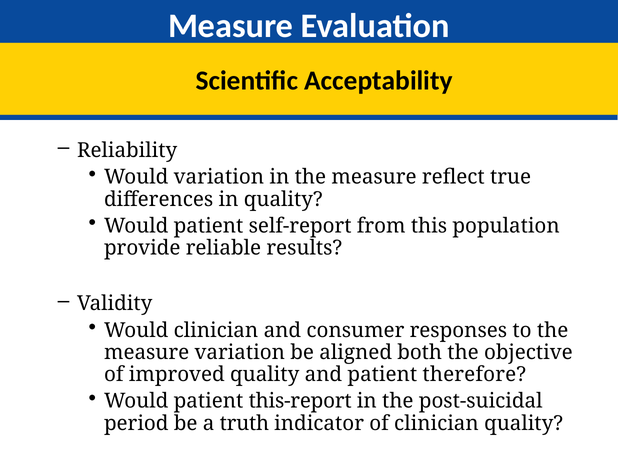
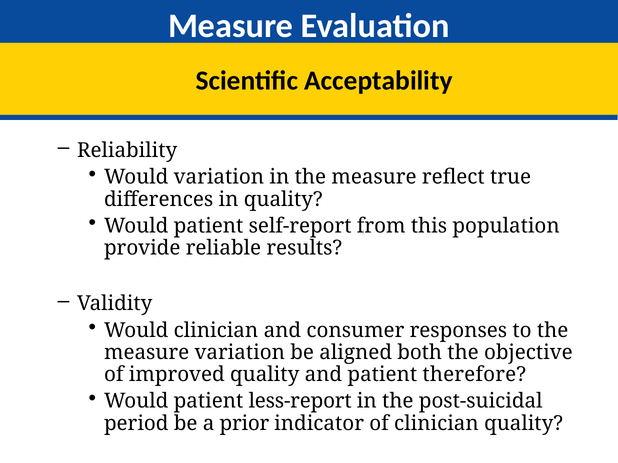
this-report: this-report -> less-report
truth: truth -> prior
